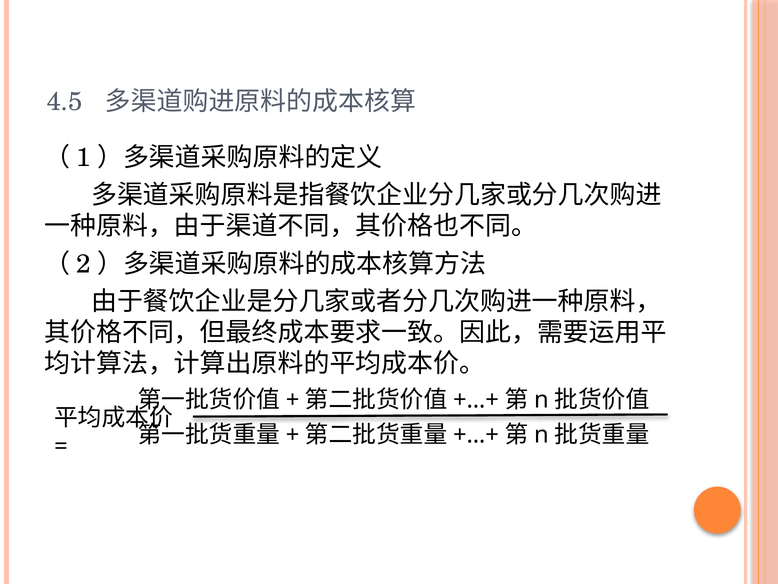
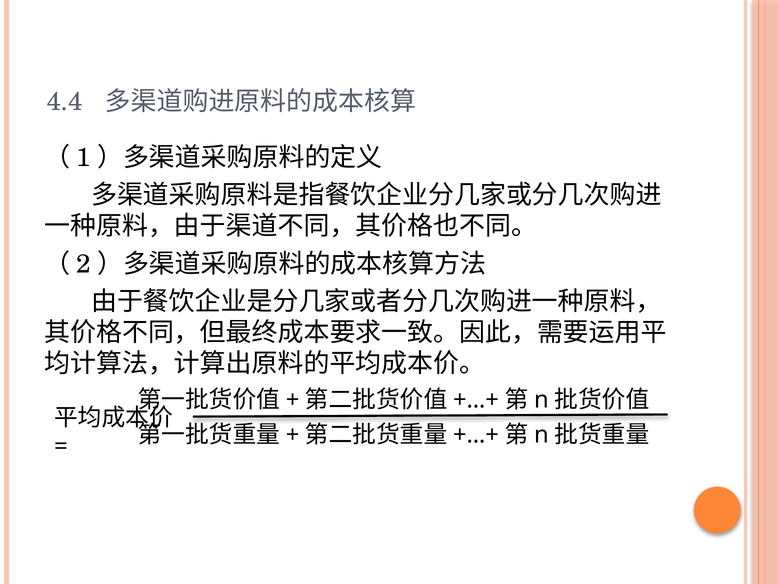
4.5: 4.5 -> 4.4
